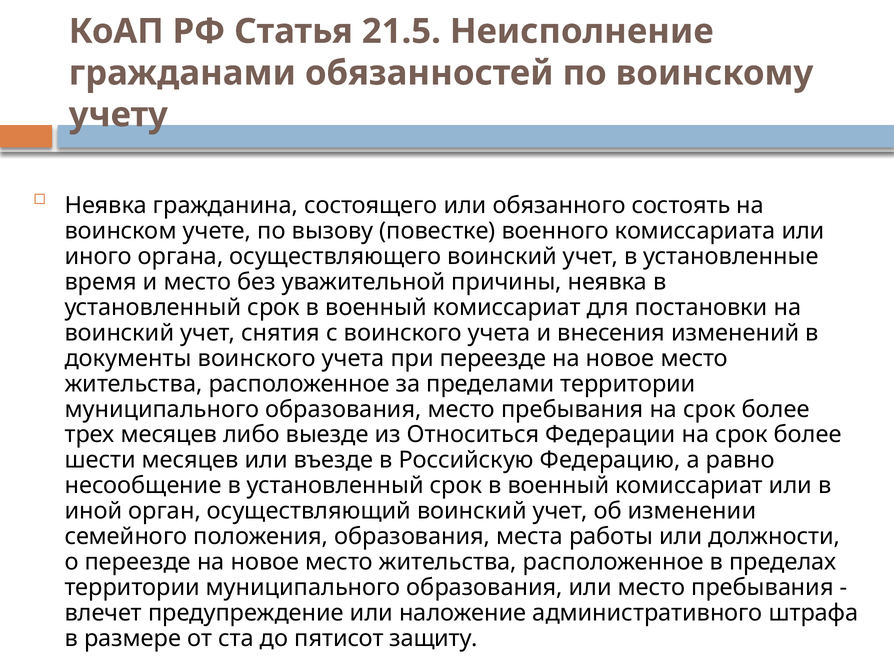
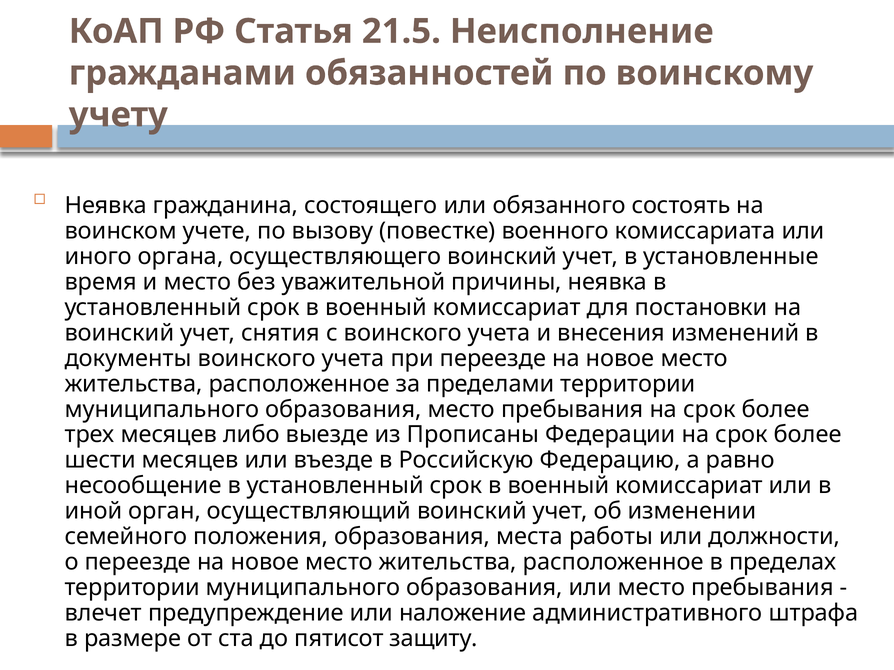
Относиться: Относиться -> Прописаны
